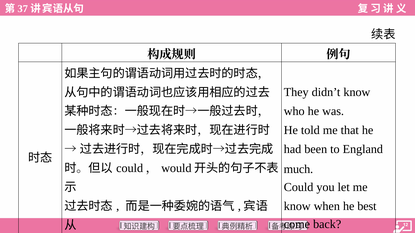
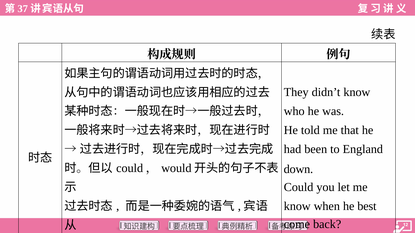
much: much -> down
